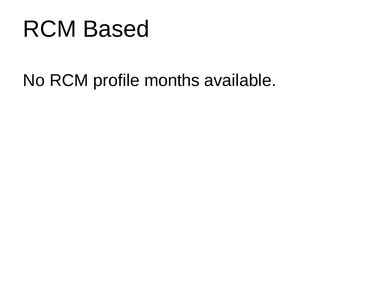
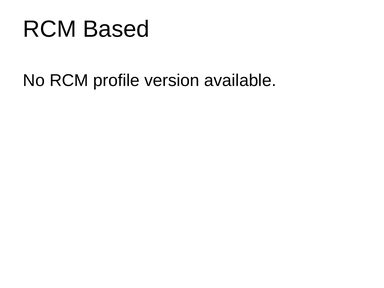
months: months -> version
